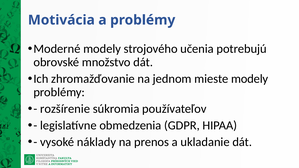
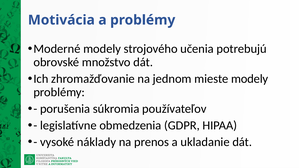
rozšírenie: rozšírenie -> porušenia
